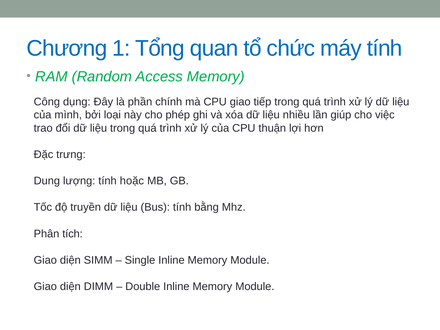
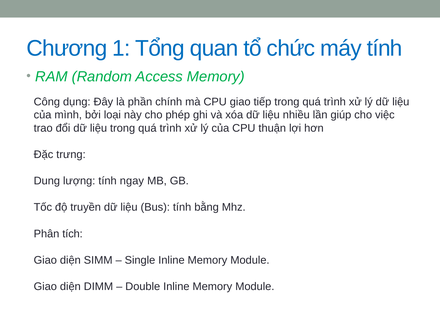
hoặc: hoặc -> ngay
